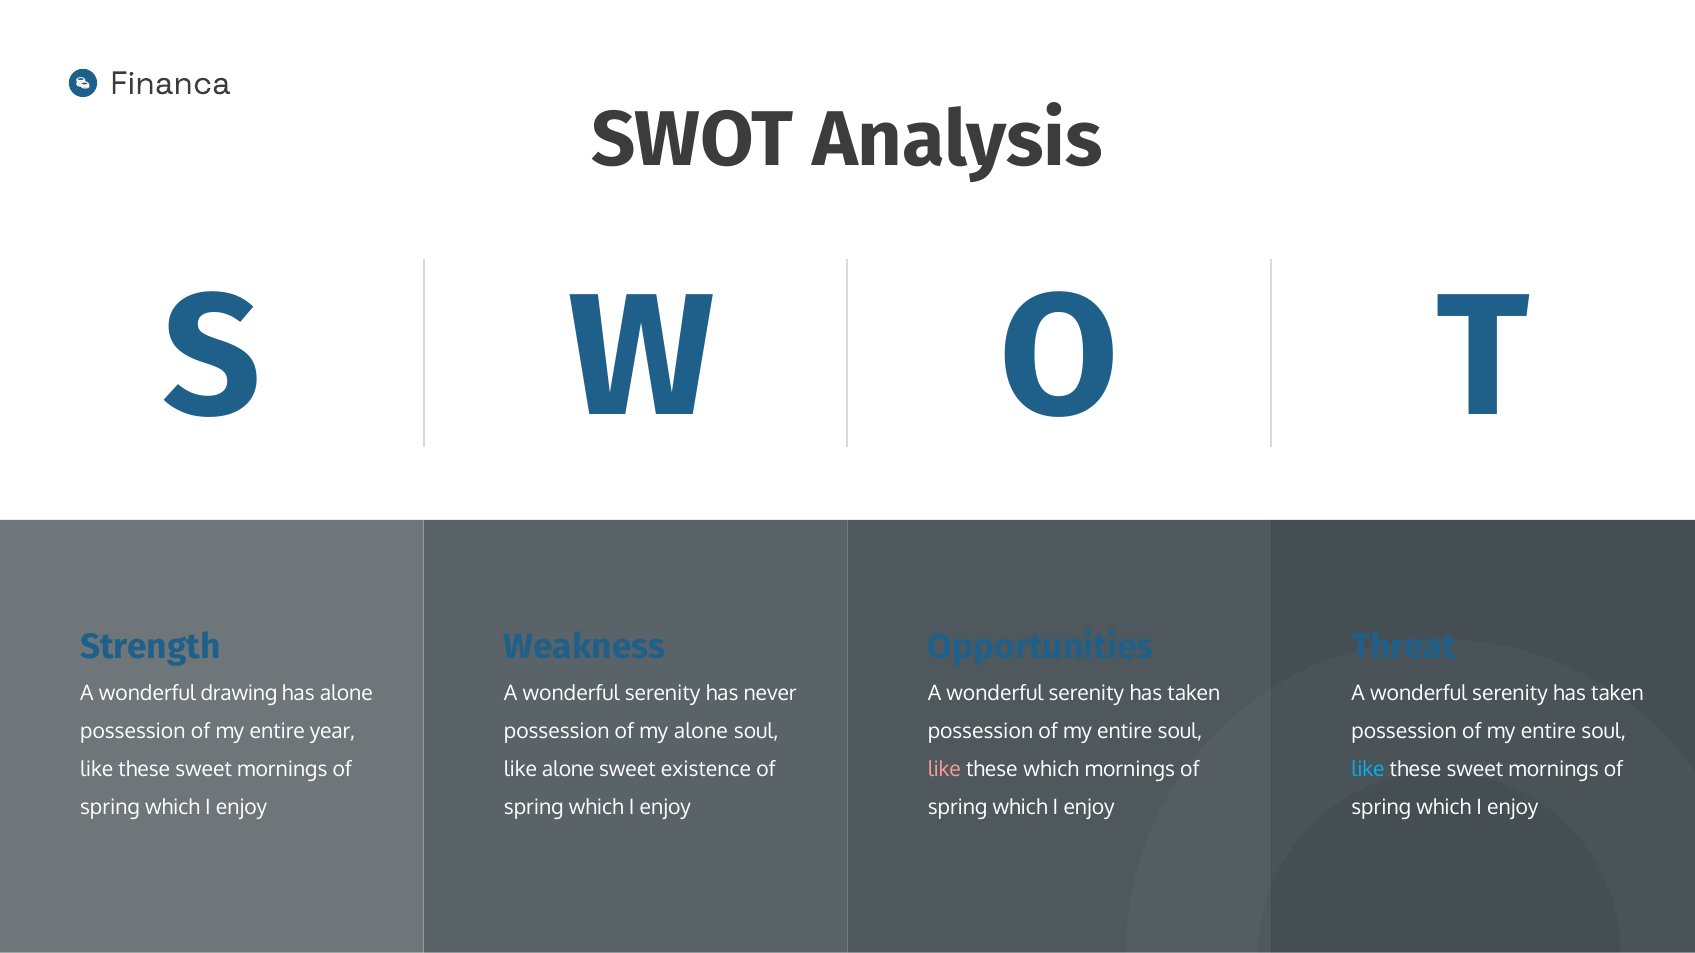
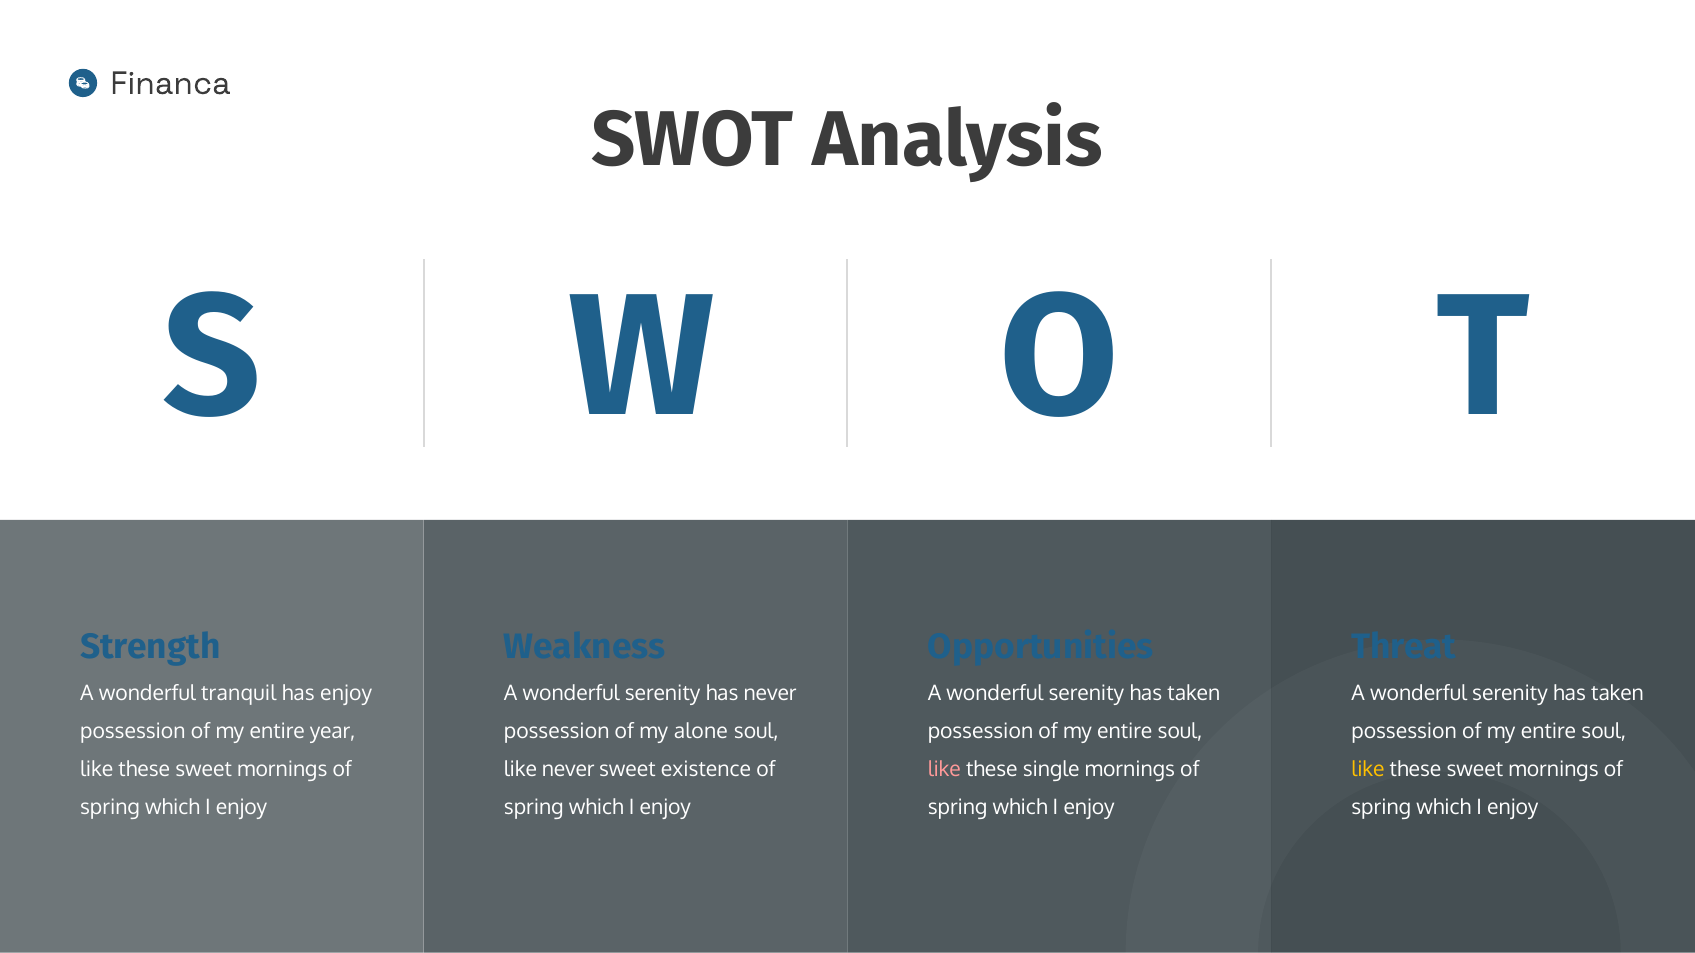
drawing: drawing -> tranquil
has alone: alone -> enjoy
like alone: alone -> never
these which: which -> single
like at (1368, 770) colour: light blue -> yellow
